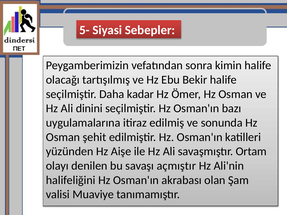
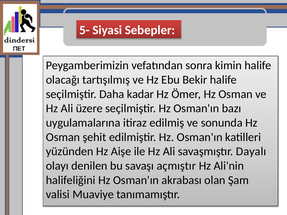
dinini: dinini -> üzere
Ortam: Ortam -> Dayalı
